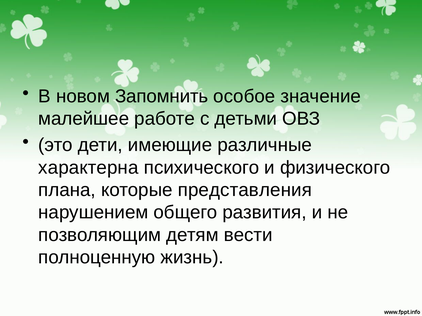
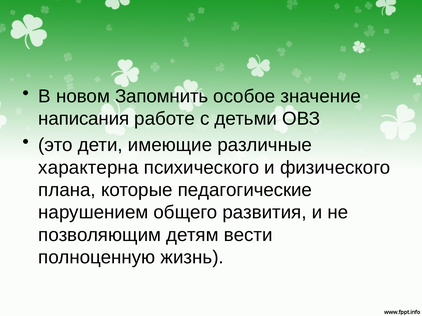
малейшее: малейшее -> написания
представления: представления -> педагогические
